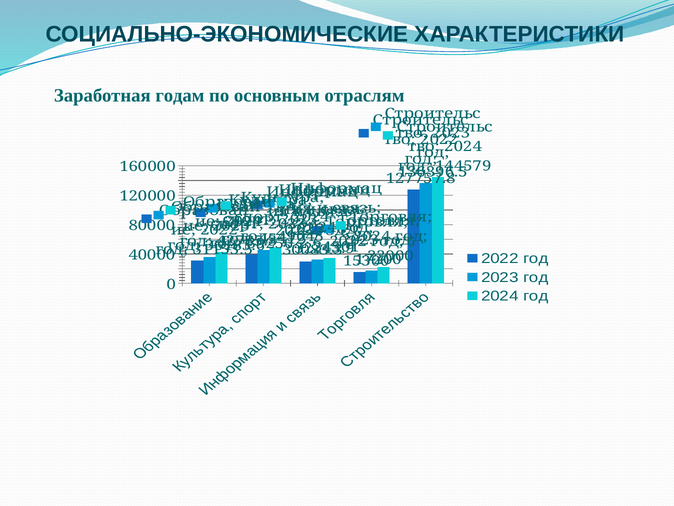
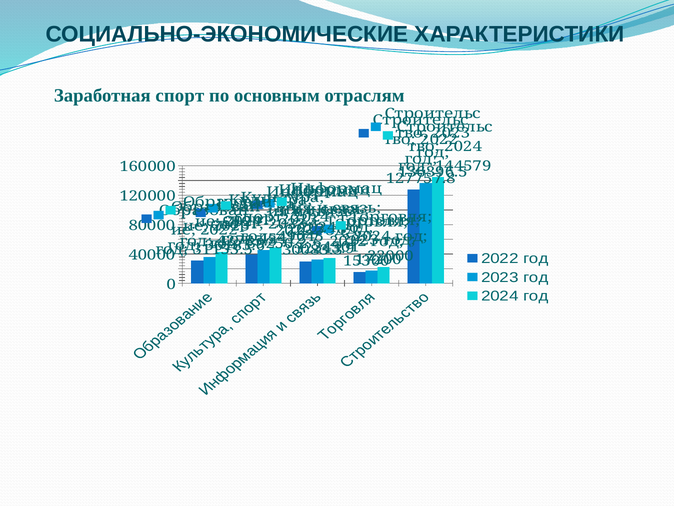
Заработная годам: годам -> спорт
